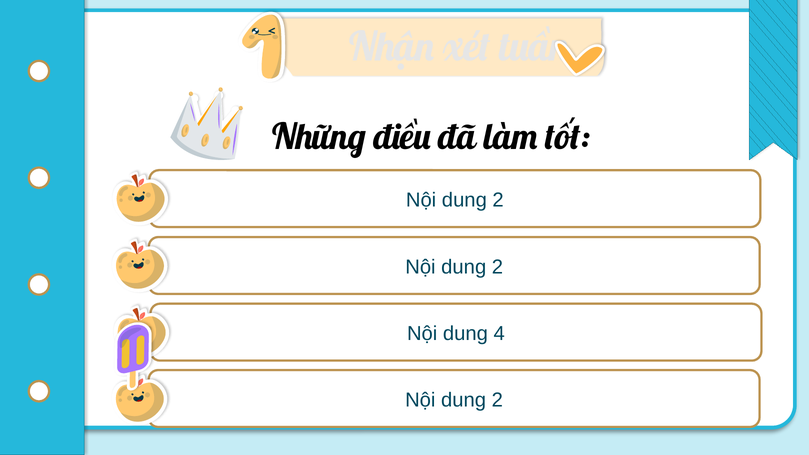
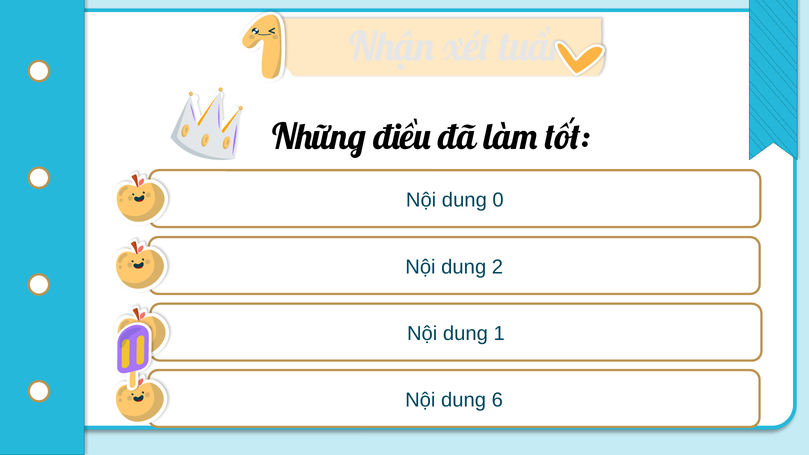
2 at (498, 200): 2 -> 0
4: 4 -> 1
2 at (497, 400): 2 -> 6
